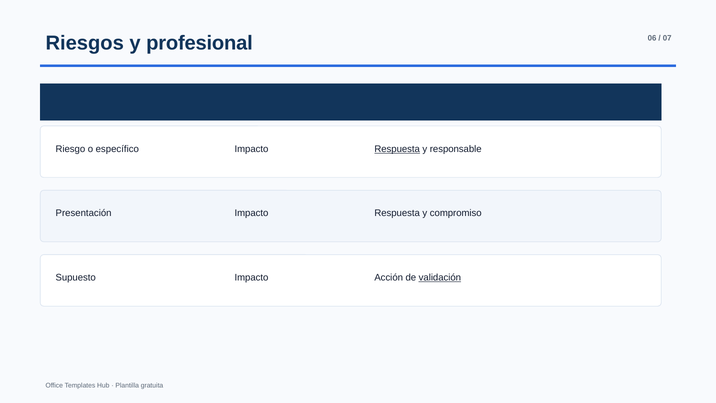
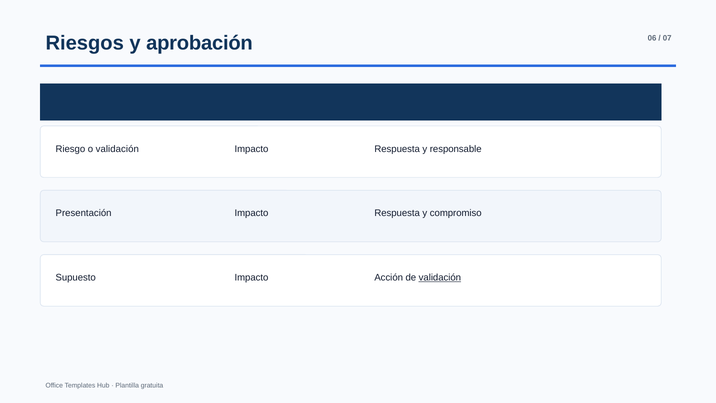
profesional: profesional -> aprobación
o específico: específico -> validación
Respuesta at (397, 149) underline: present -> none
